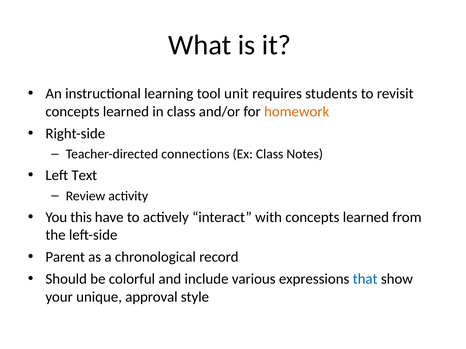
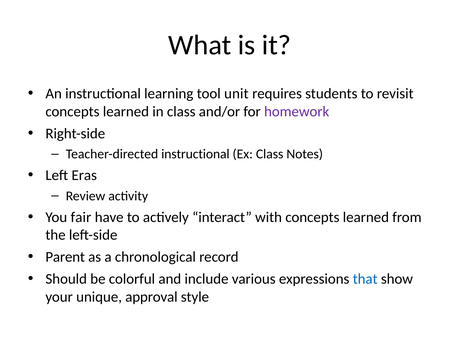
homework colour: orange -> purple
Teacher-directed connections: connections -> instructional
Text: Text -> Eras
this: this -> fair
